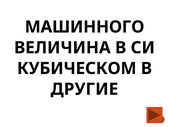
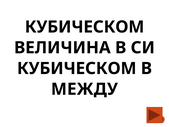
МАШИННОГО at (85, 27): МАШИННОГО -> КУБИЧЕСКОМ
ДРУГИЕ: ДРУГИЕ -> МЕЖДУ
